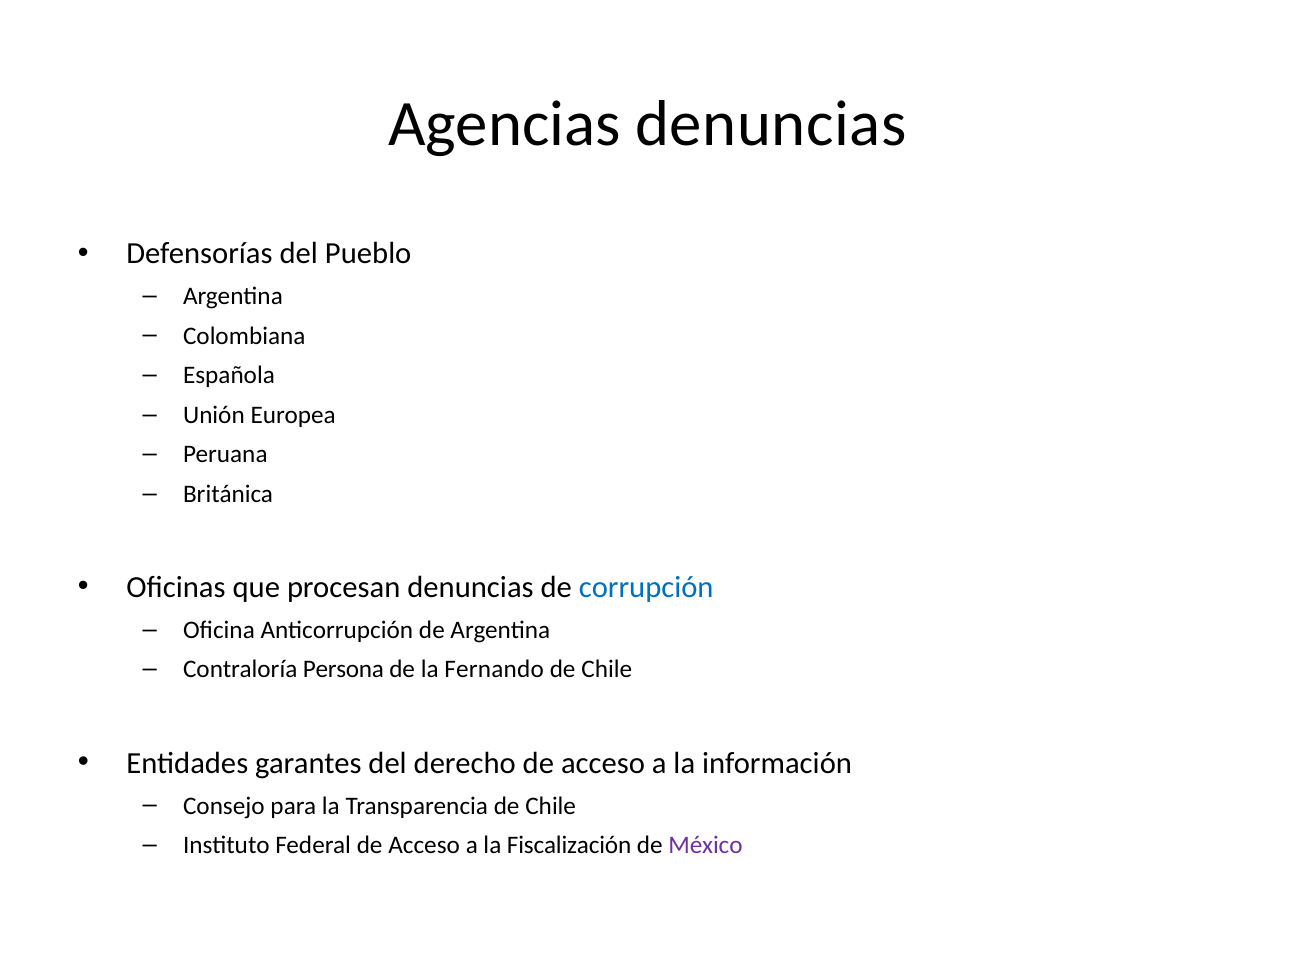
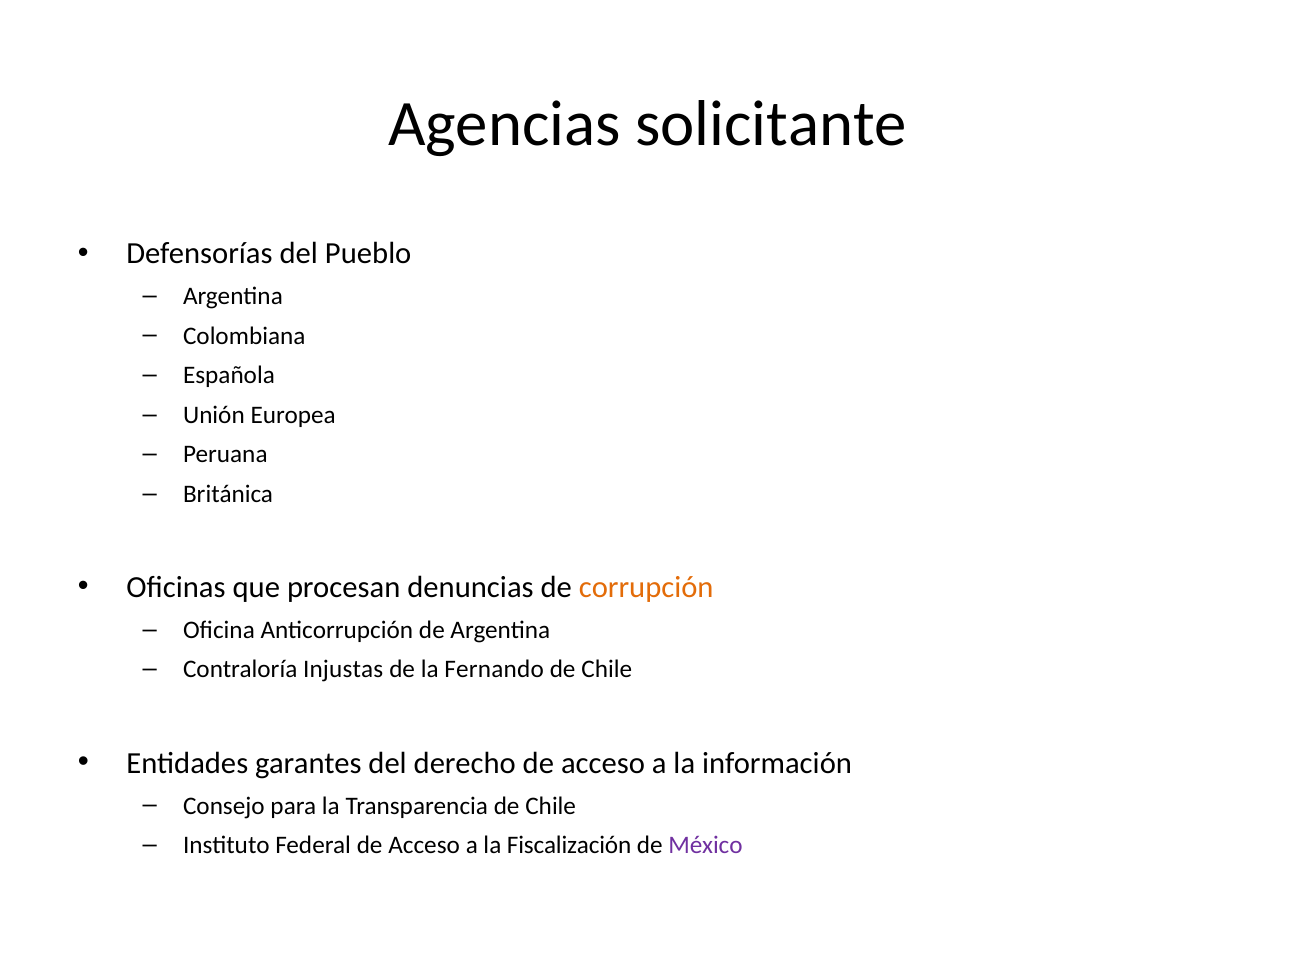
Agencias denuncias: denuncias -> solicitante
corrupción colour: blue -> orange
Persona: Persona -> Injustas
